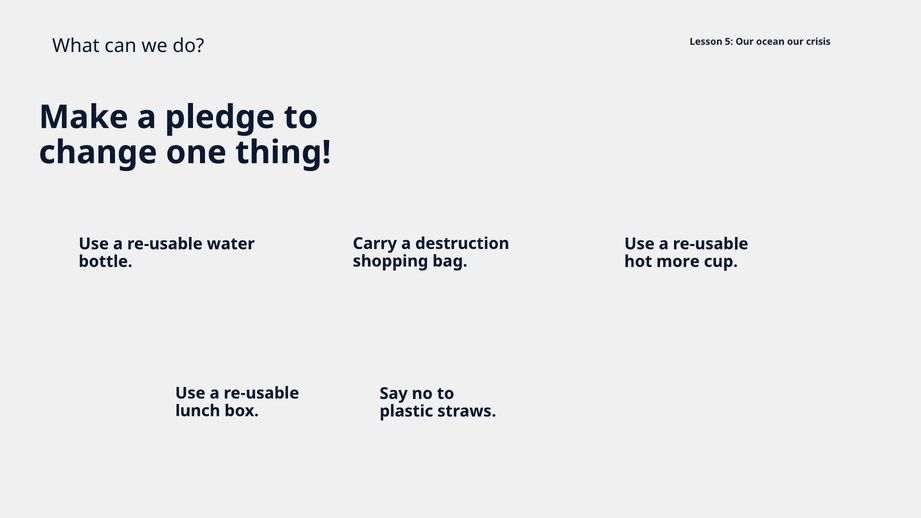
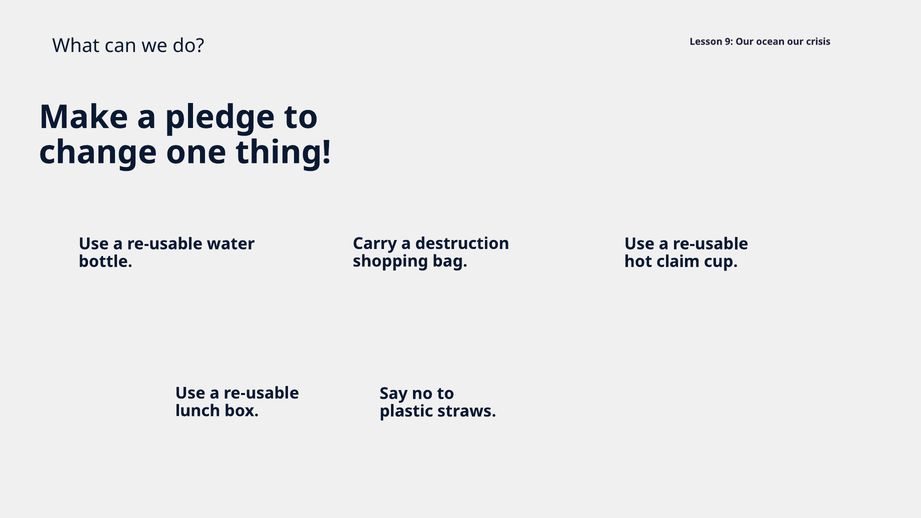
5: 5 -> 9
more: more -> claim
